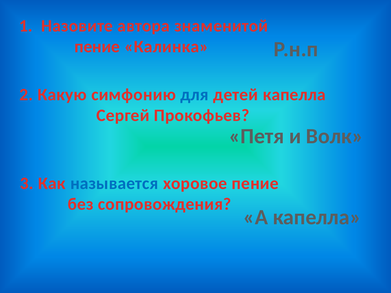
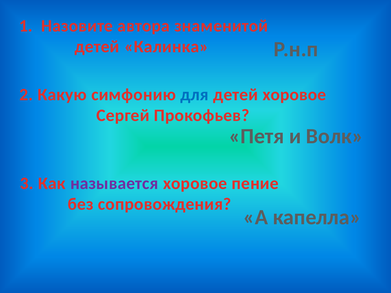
пение at (97, 47): пение -> детей
детей капелла: капелла -> хоровое
называется colour: blue -> purple
